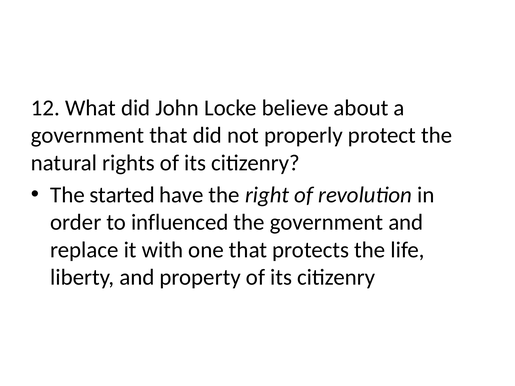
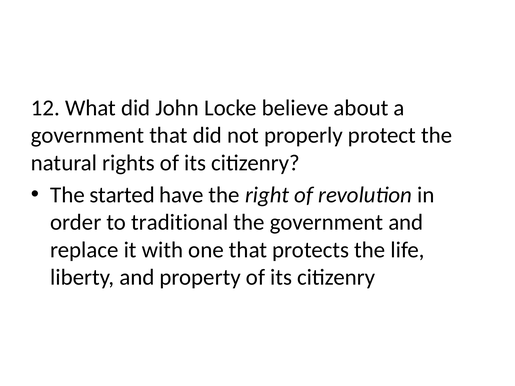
influenced: influenced -> traditional
